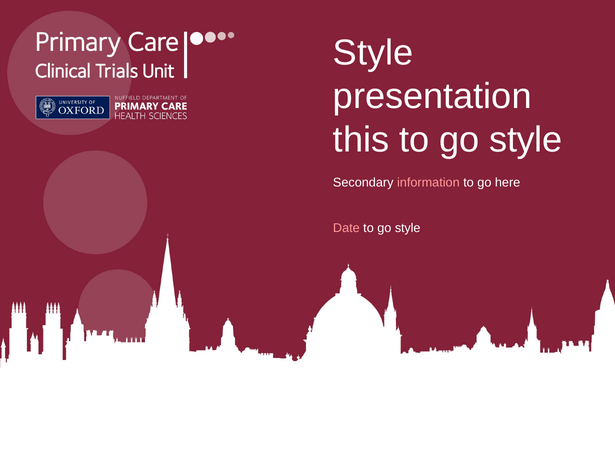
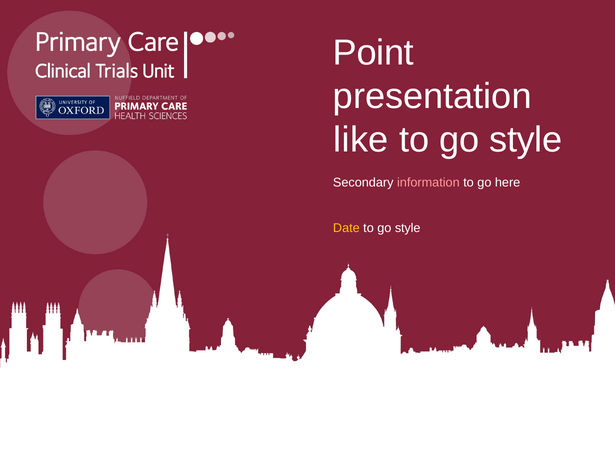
Style at (373, 53): Style -> Point
this: this -> like
Date colour: pink -> yellow
